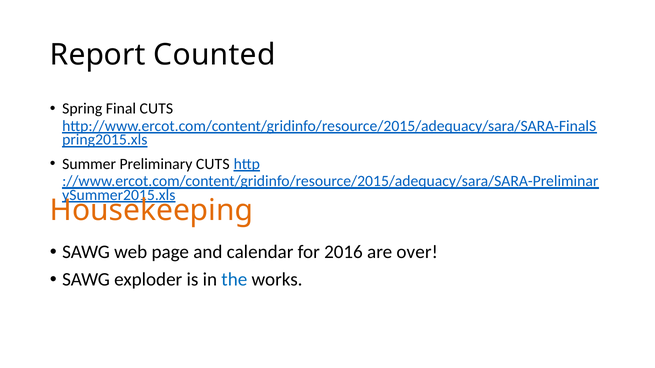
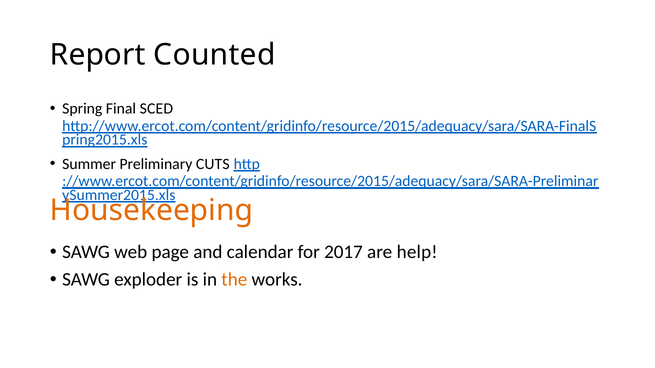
Final CUTS: CUTS -> SCED
2016: 2016 -> 2017
over: over -> help
the colour: blue -> orange
